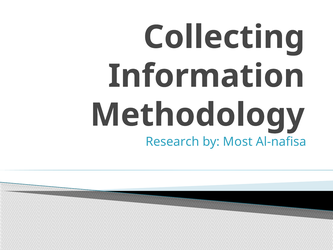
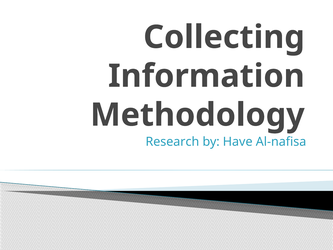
Most: Most -> Have
